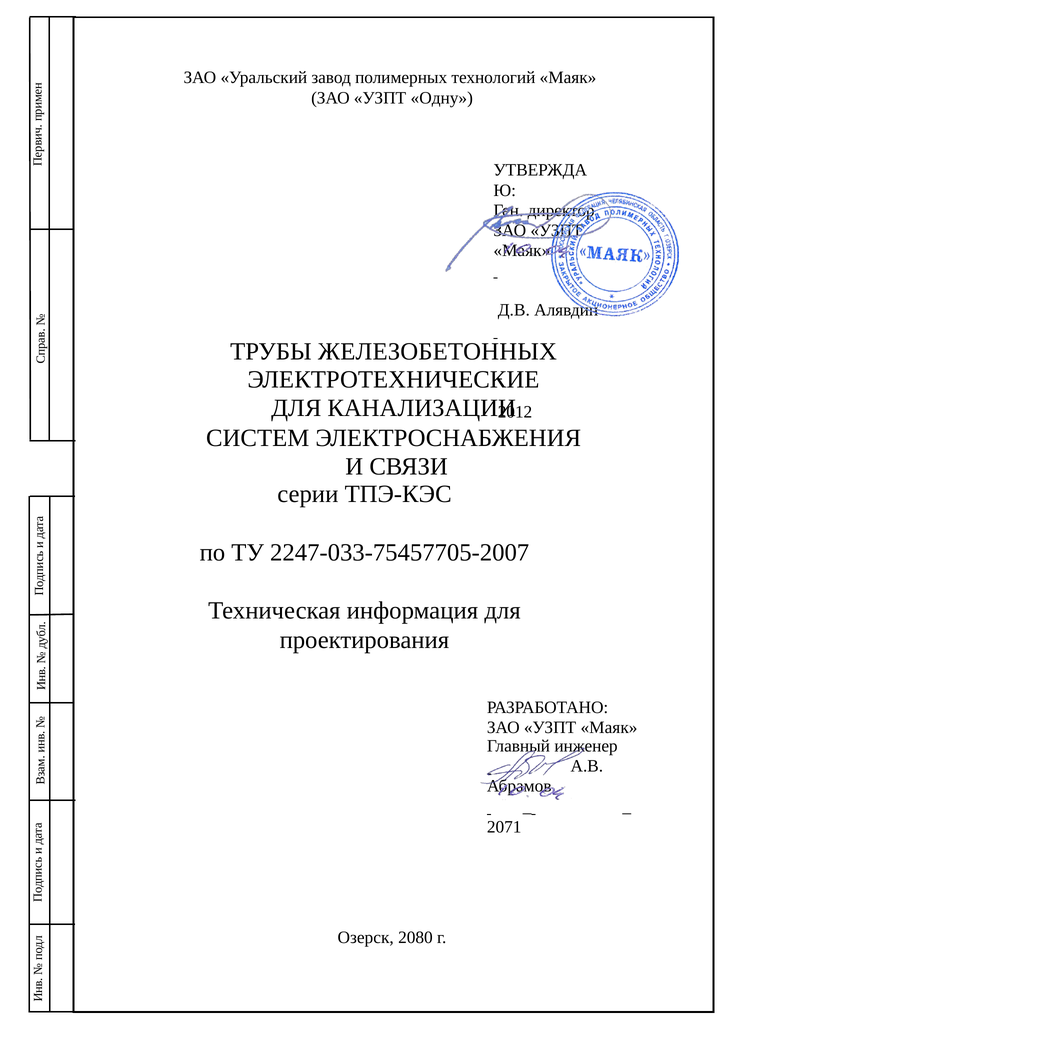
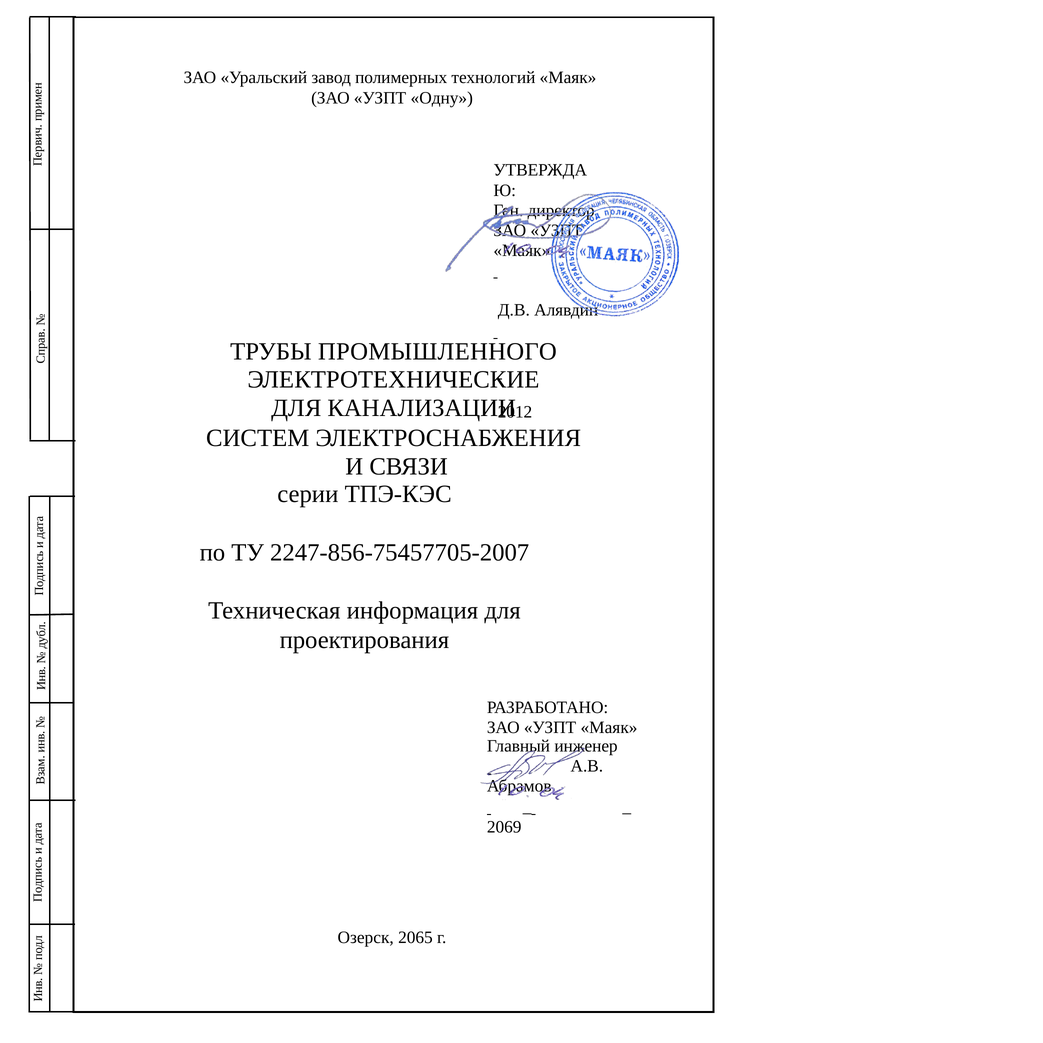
ЖЕЛЕЗОБЕТОННЫХ: ЖЕЛЕЗОБЕТОННЫХ -> ПРОМЫШЛЕННОГО
2247-033-75457705-2007: 2247-033-75457705-2007 -> 2247-856-75457705-2007
2071: 2071 -> 2069
2080: 2080 -> 2065
